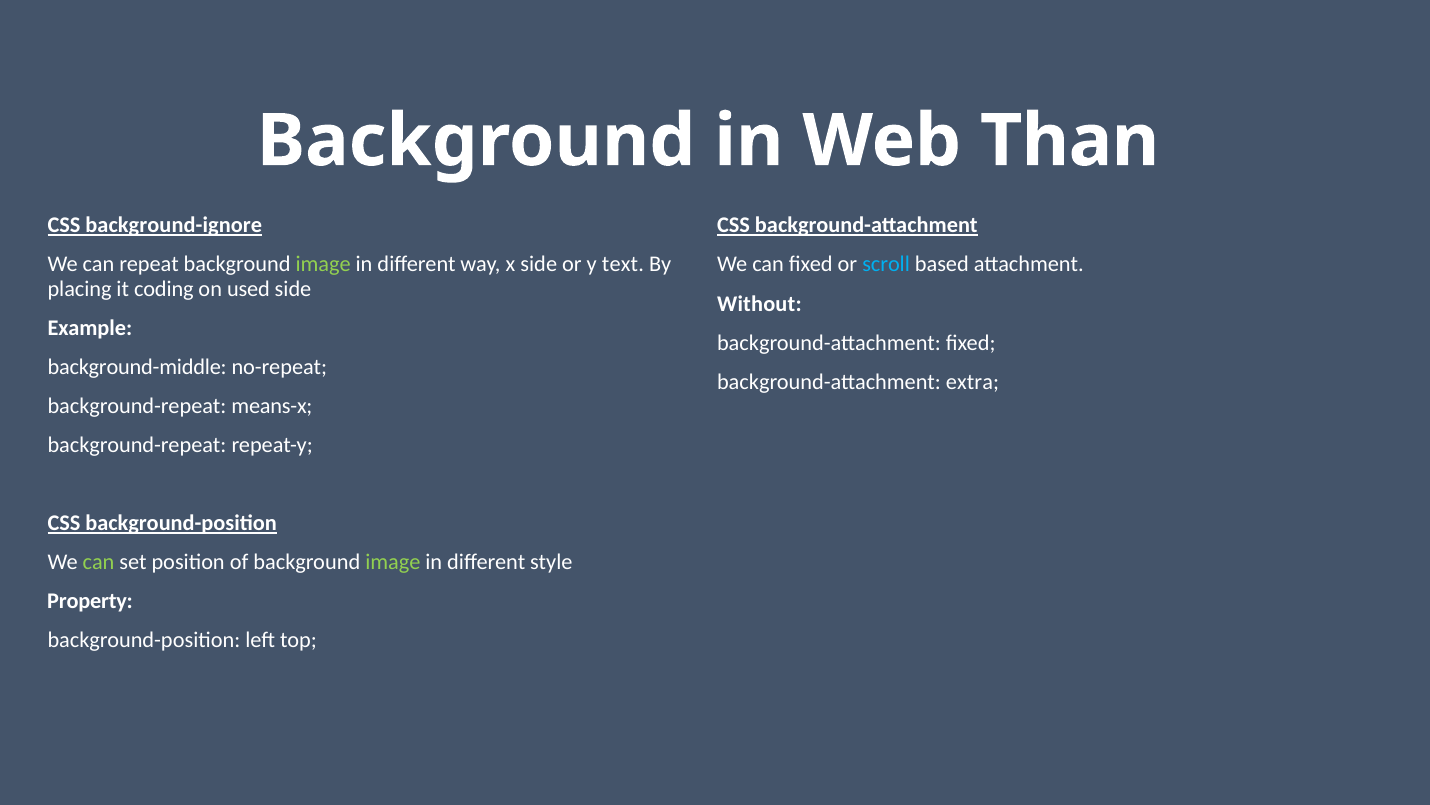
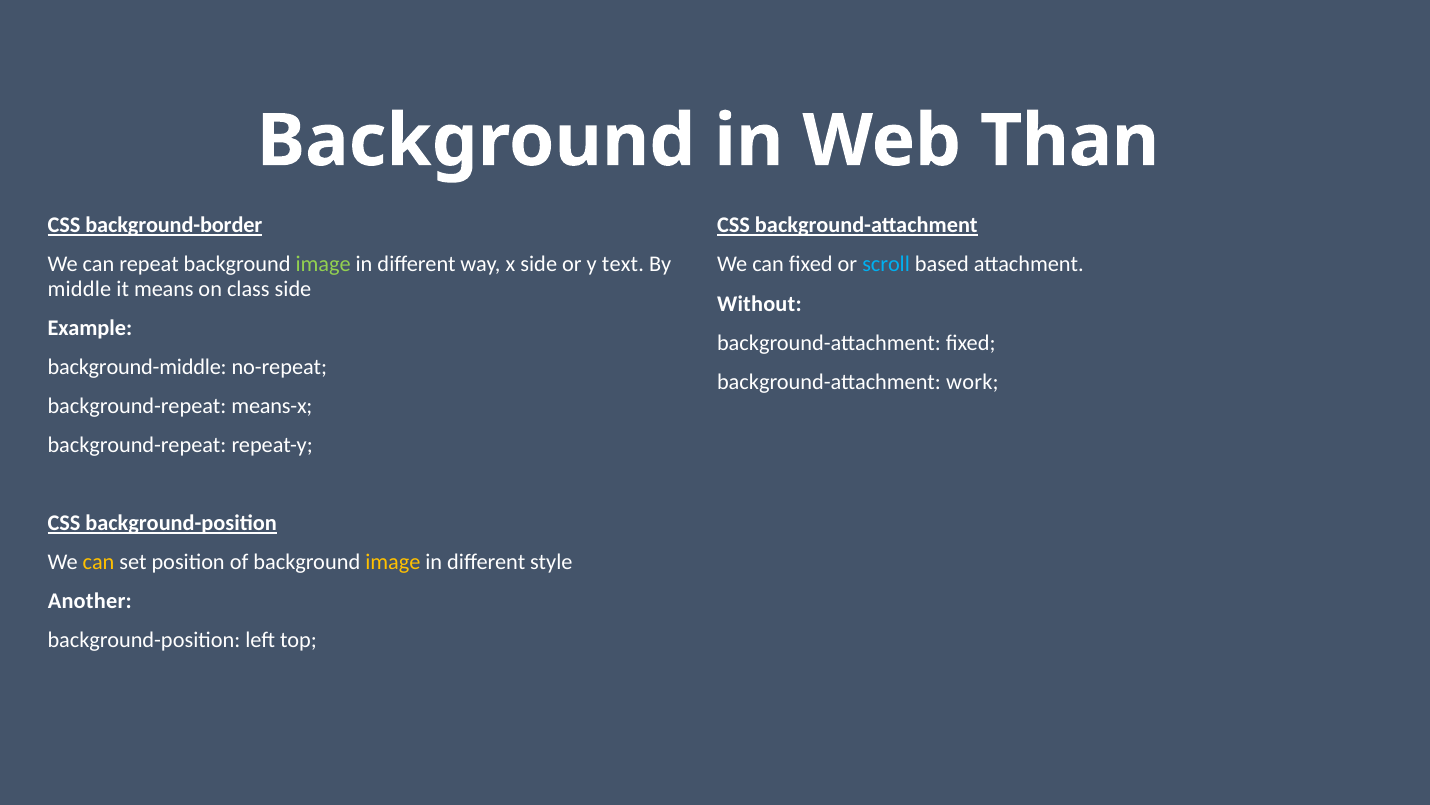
background-ignore: background-ignore -> background-border
placing: placing -> middle
coding: coding -> means
used: used -> class
extra: extra -> work
can at (99, 562) colour: light green -> yellow
image at (393, 562) colour: light green -> yellow
Property: Property -> Another
